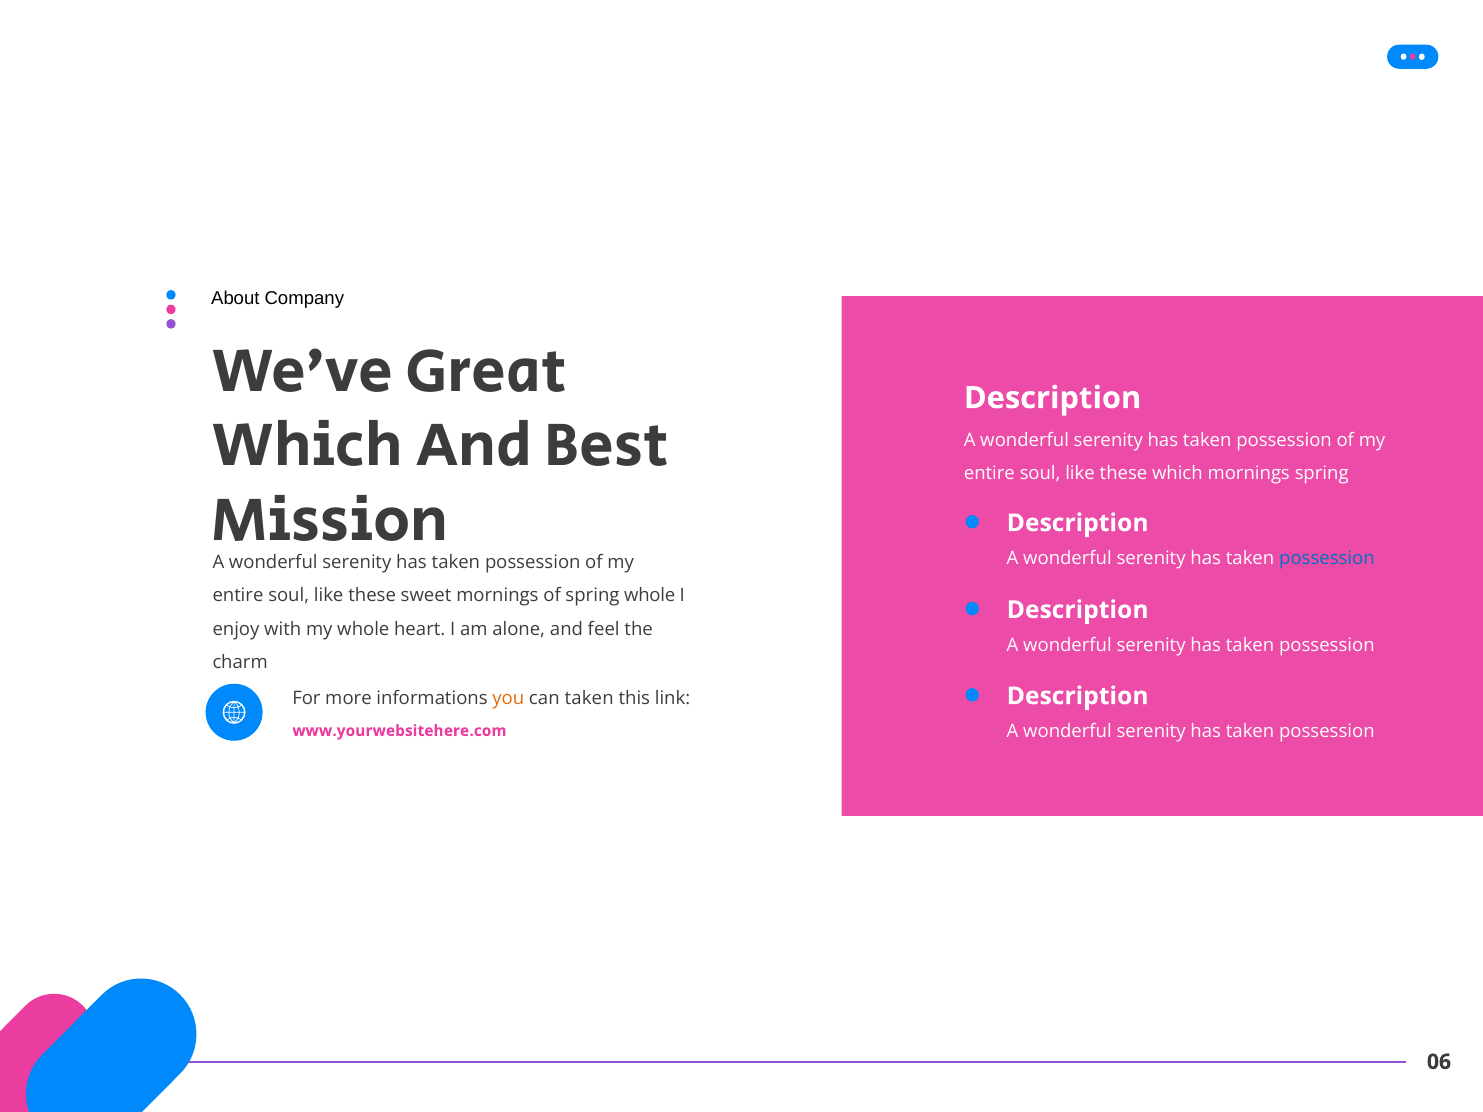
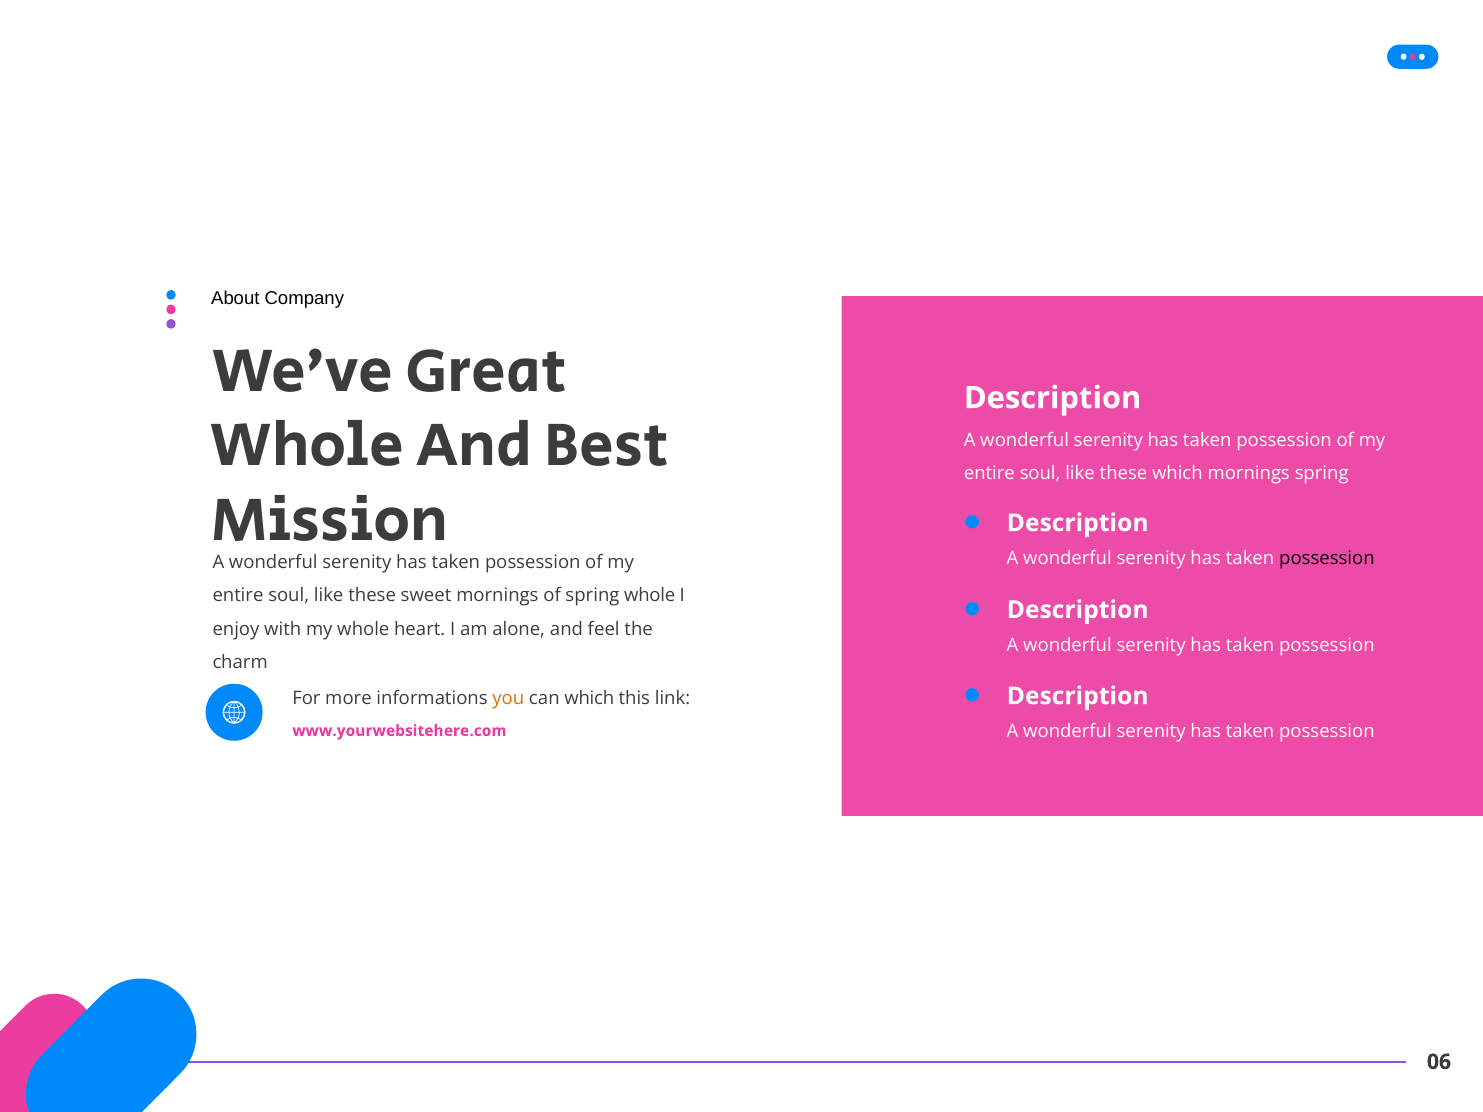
Which at (307, 446): Which -> Whole
possession at (1327, 559) colour: blue -> black
can taken: taken -> which
